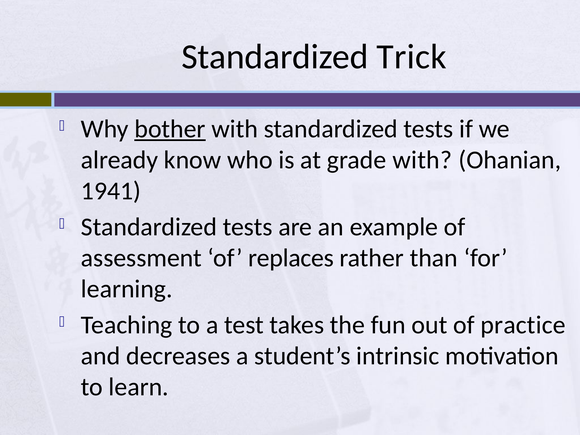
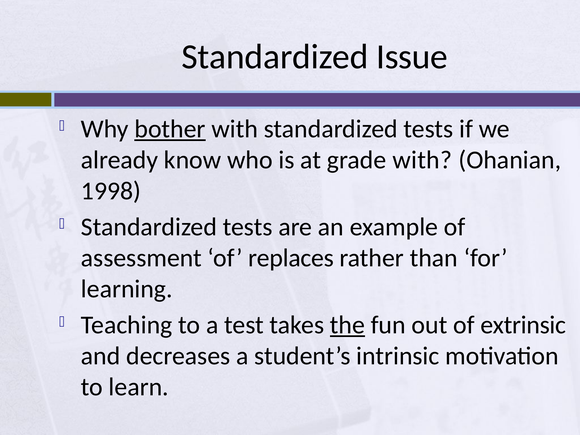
Trick: Trick -> Issue
1941: 1941 -> 1998
the underline: none -> present
practice: practice -> extrinsic
